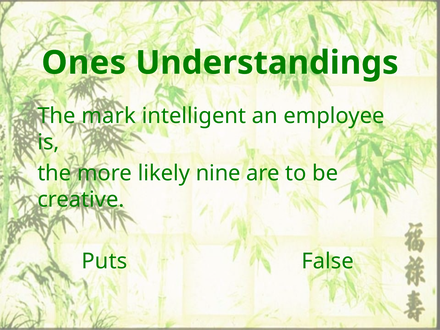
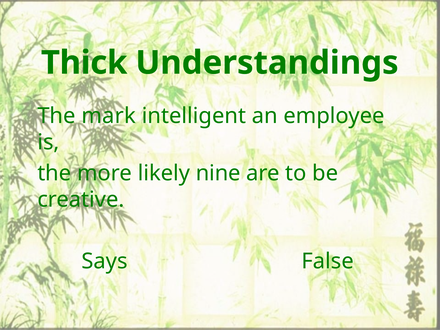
Ones: Ones -> Thick
Puts: Puts -> Says
